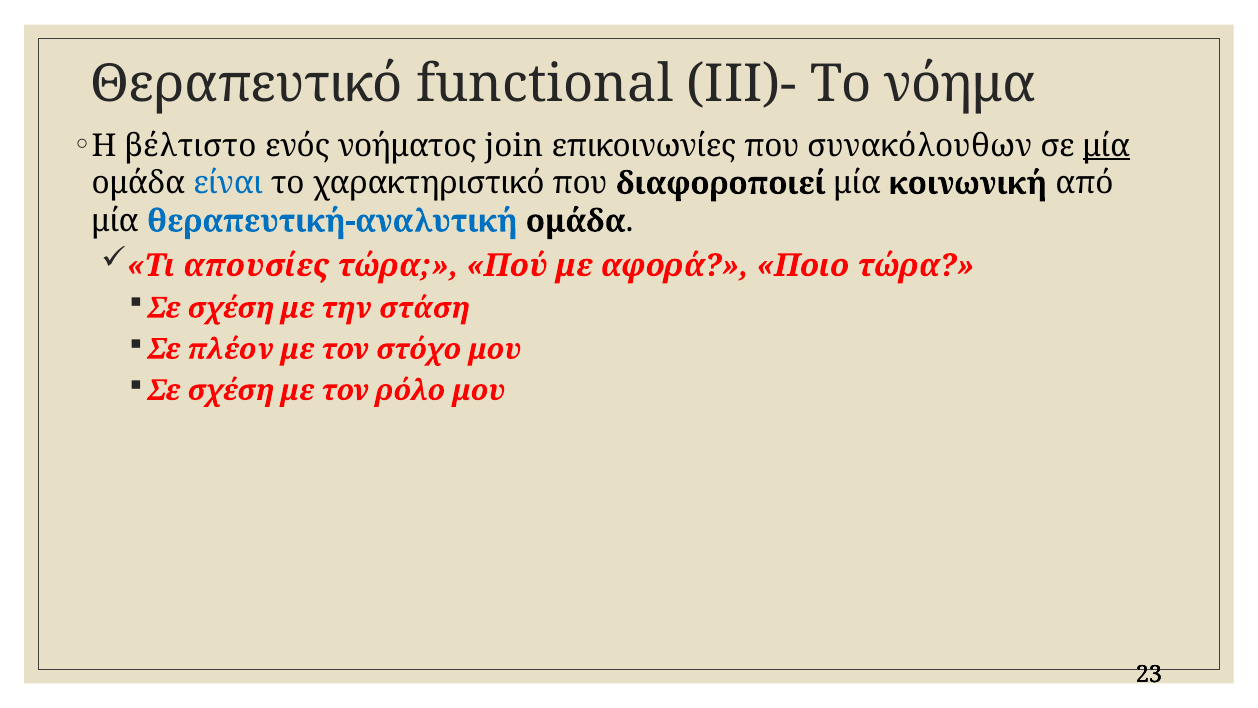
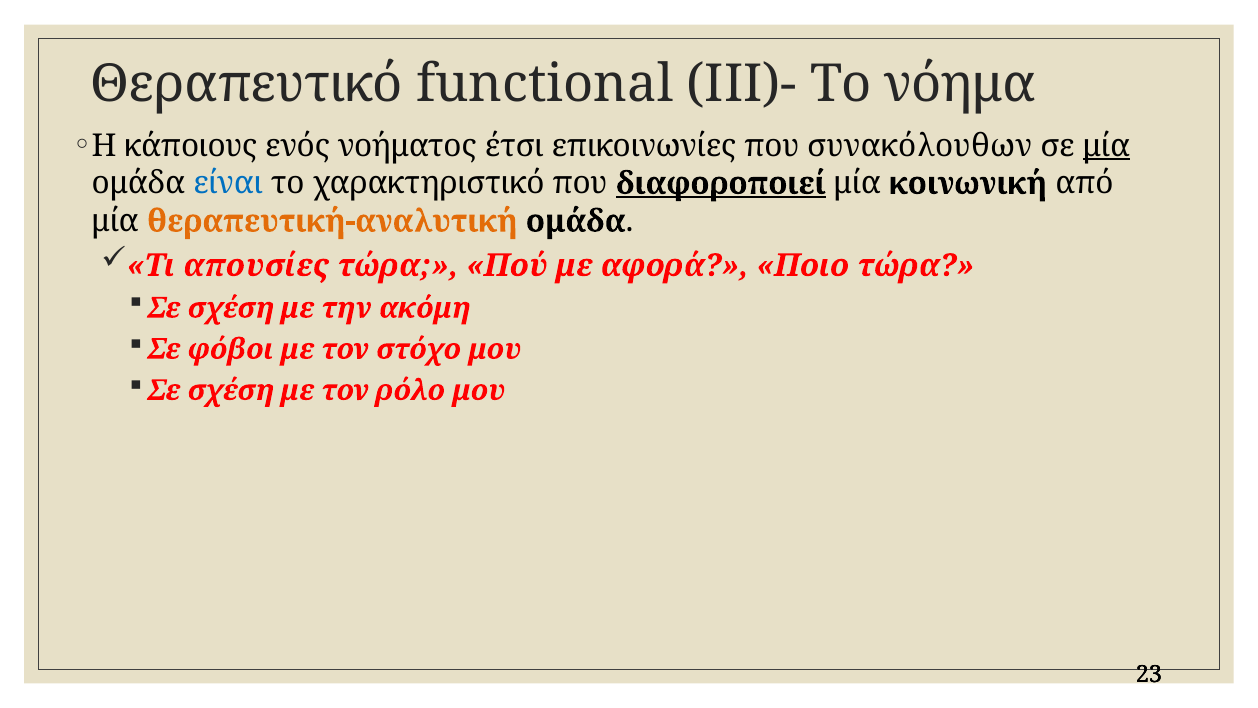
βέλτιστο: βέλτιστο -> κάποιους
join: join -> έτσι
διαφοροποιεί underline: none -> present
θεραπευτική-αναλυτική colour: blue -> orange
στάση: στάση -> ακόμη
πλέον: πλέον -> φόβοι
